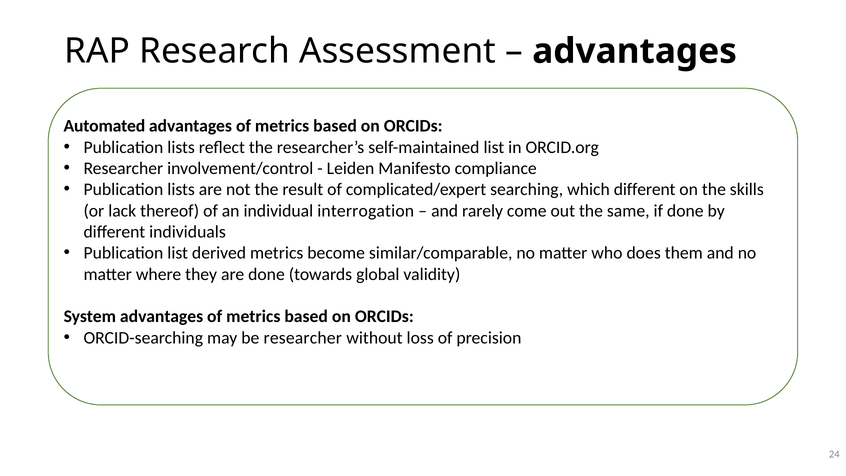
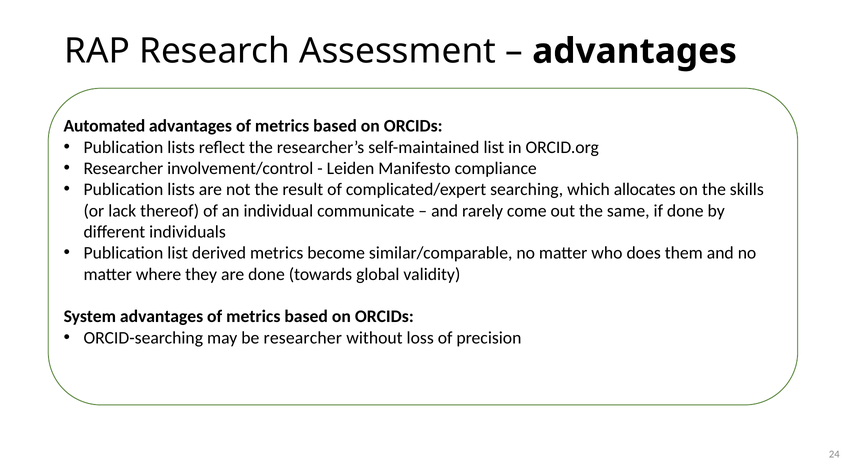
which different: different -> allocates
interrogation: interrogation -> communicate
